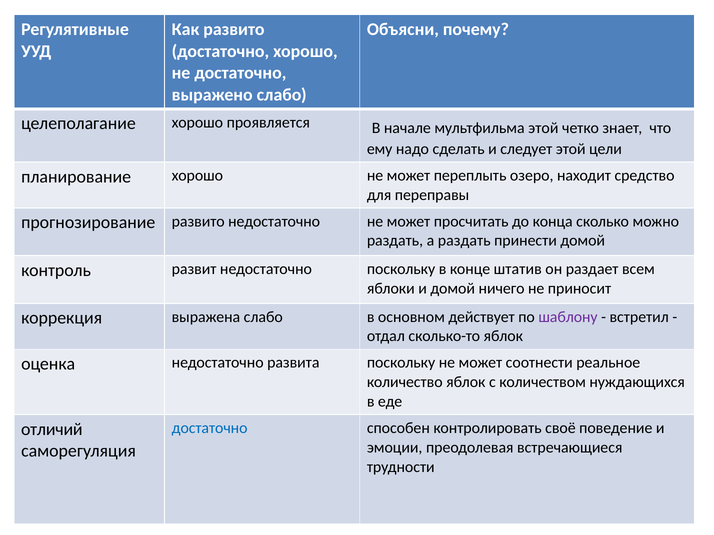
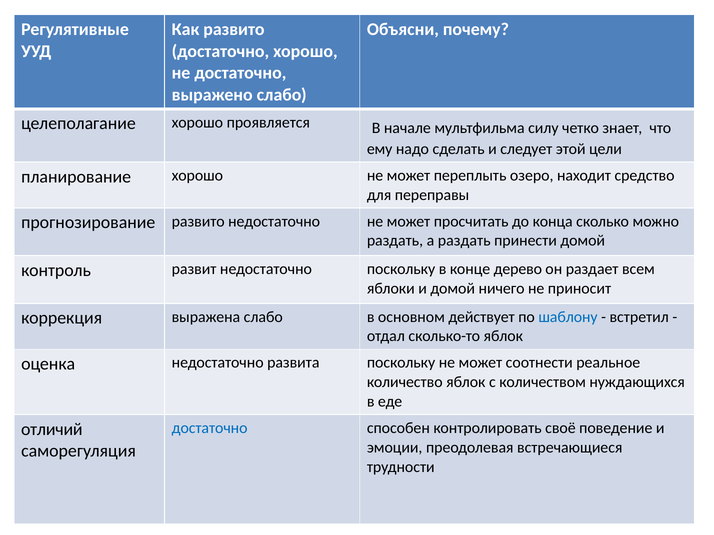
мультфильма этой: этой -> силу
штатив: штатив -> дерево
шаблону colour: purple -> blue
